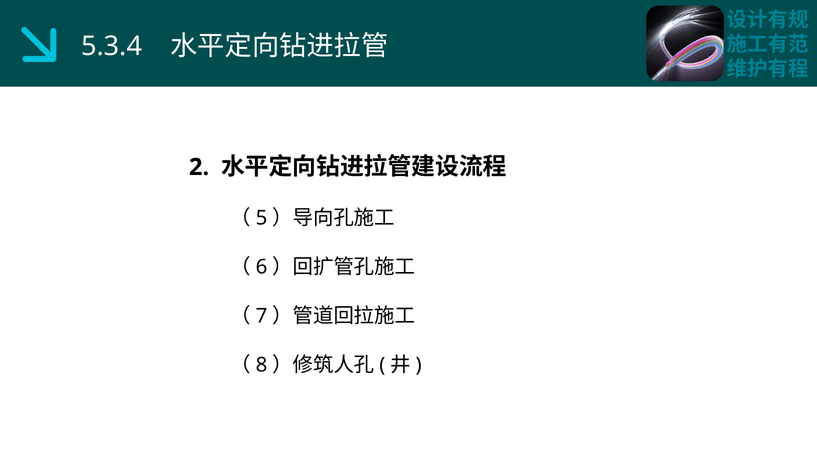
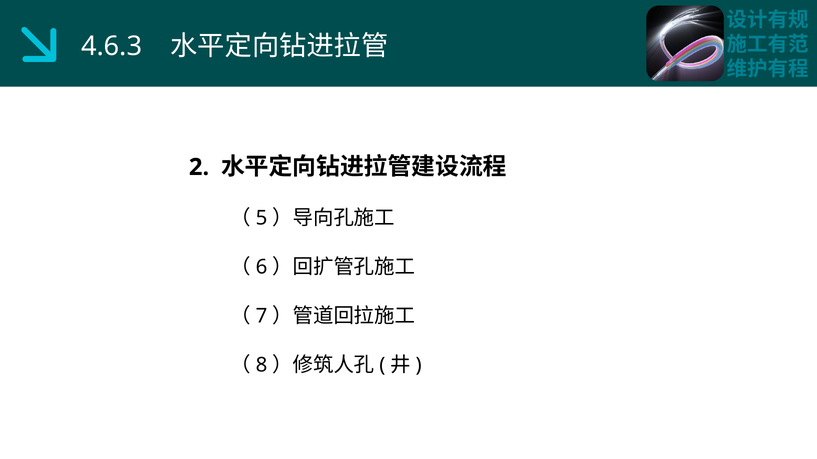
5.3.4: 5.3.4 -> 4.6.3
